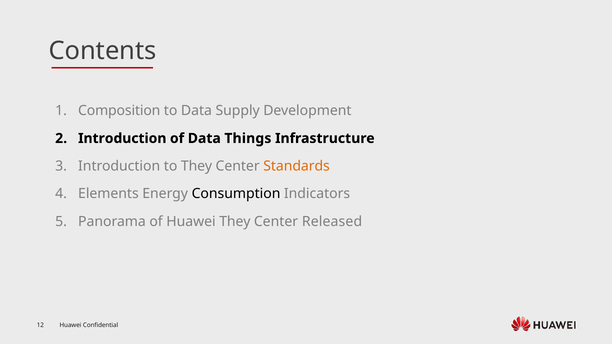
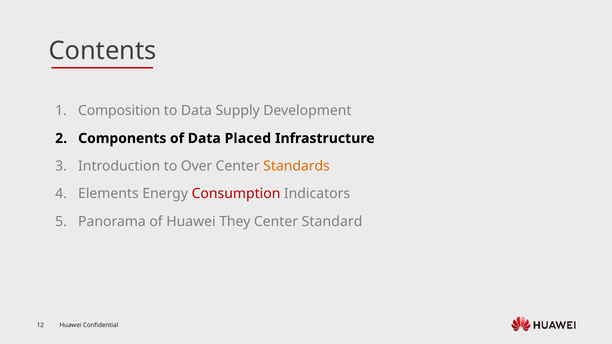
Introduction at (122, 138): Introduction -> Components
Things: Things -> Placed
to They: They -> Over
Consumption colour: black -> red
Released: Released -> Standard
